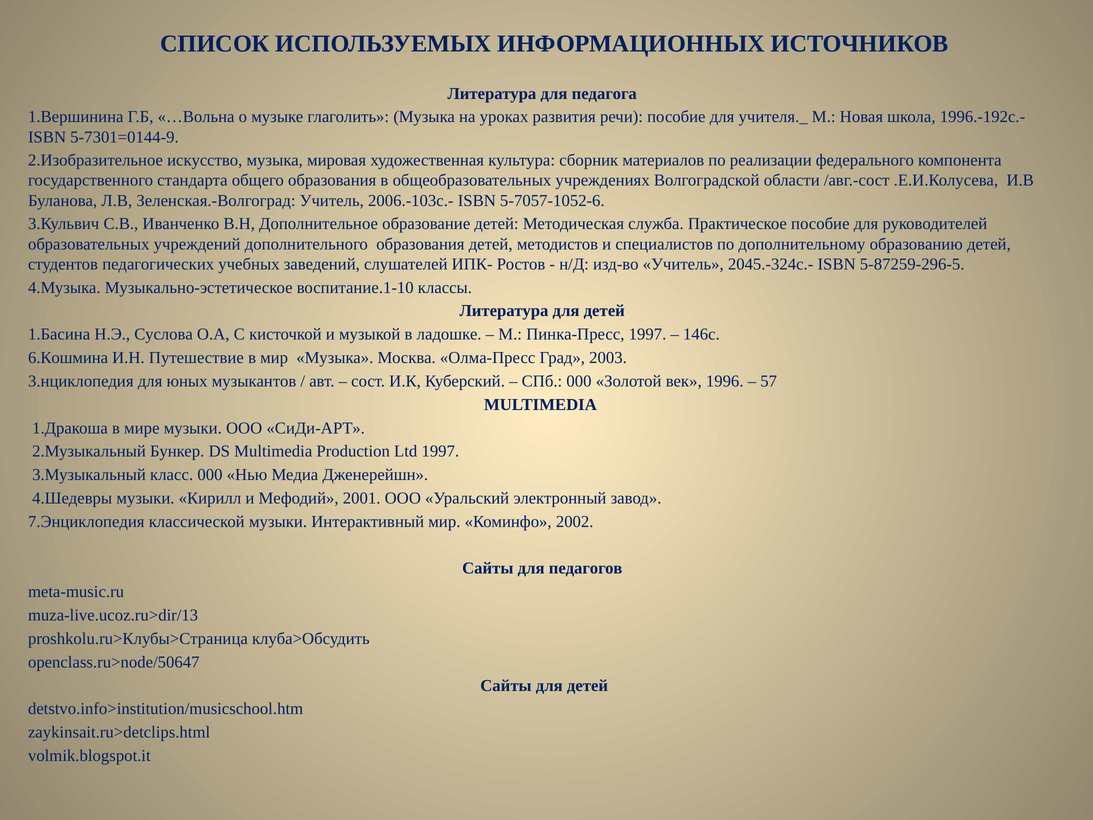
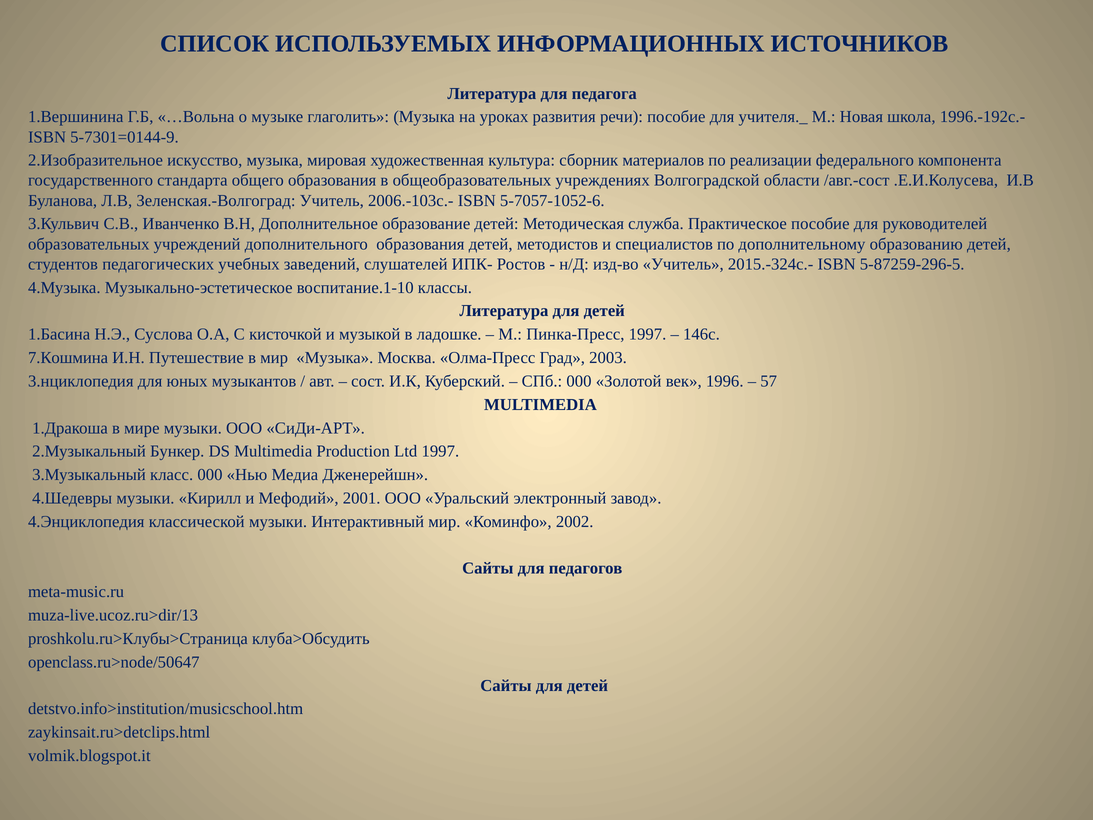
2045.-324с.-: 2045.-324с.- -> 2015.-324с.-
6.Кошмина: 6.Кошмина -> 7.Кошмина
7.Энциклопедия: 7.Энциклопедия -> 4.Энциклопедия
